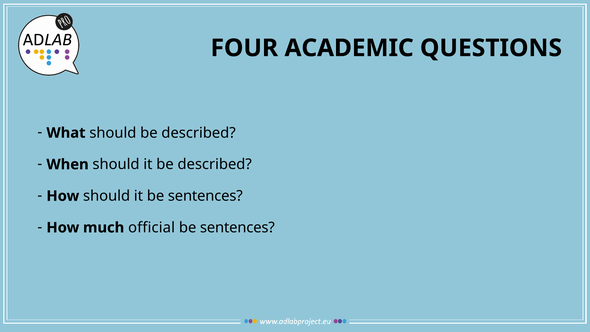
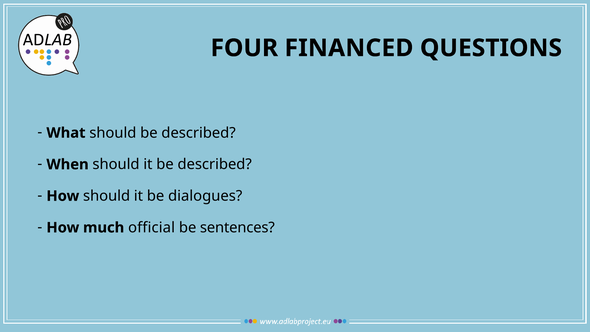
ACADEMIC: ACADEMIC -> FINANCED
it be sentences: sentences -> dialogues
